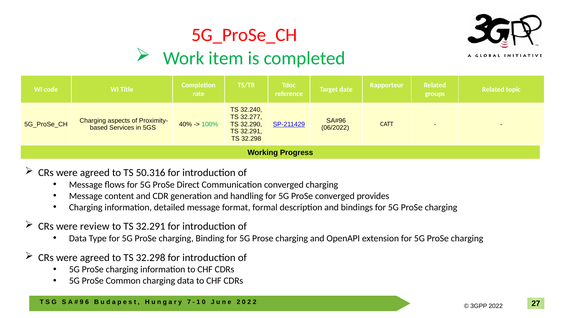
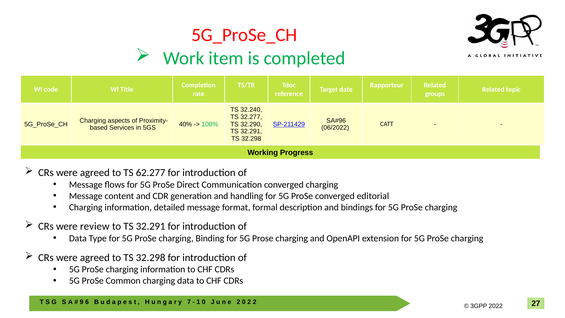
50.316: 50.316 -> 62.277
provides: provides -> editorial
